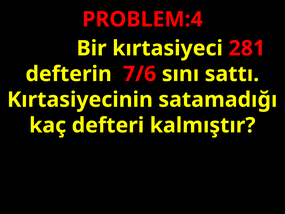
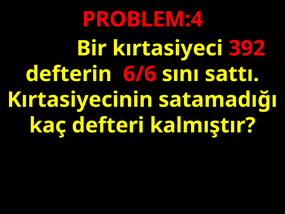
281: 281 -> 392
7/6: 7/6 -> 6/6
